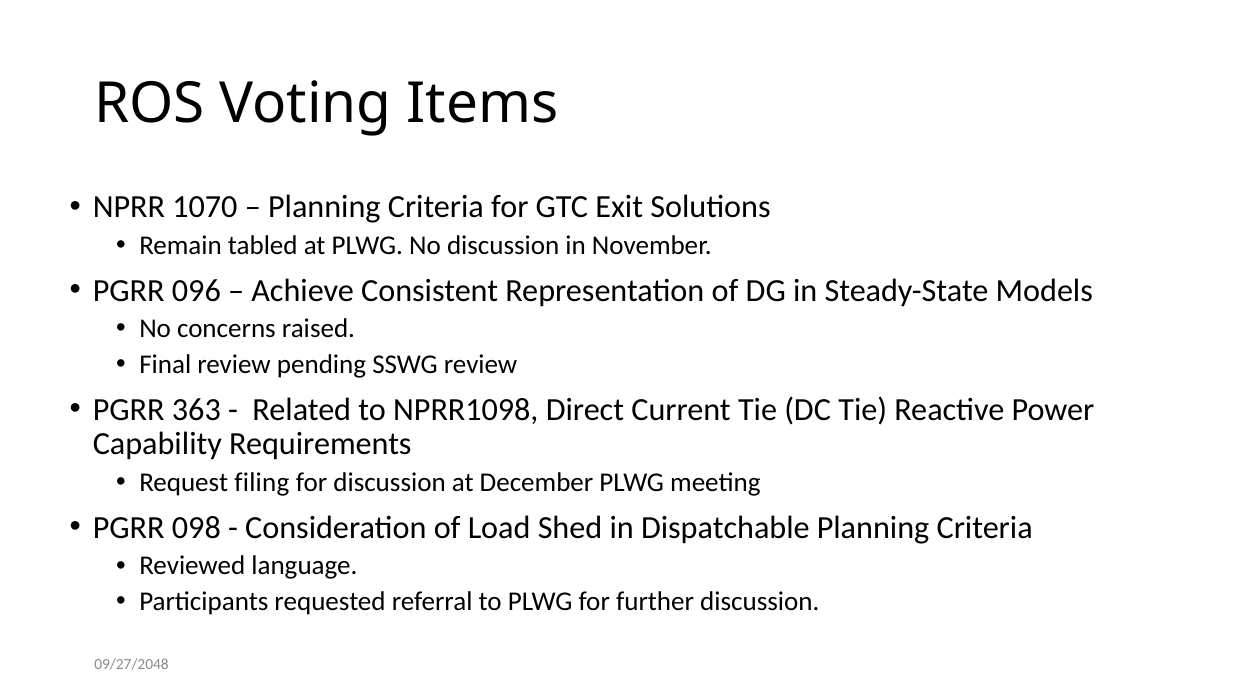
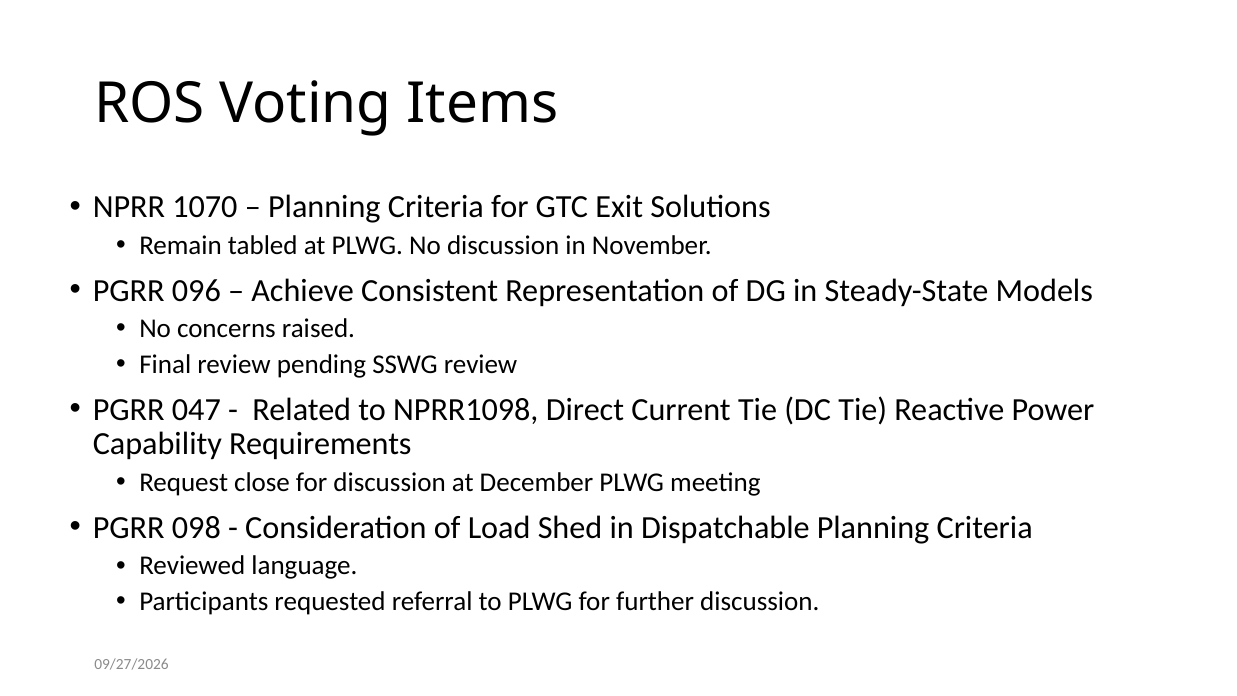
363: 363 -> 047
filing: filing -> close
09/27/2048: 09/27/2048 -> 09/27/2026
